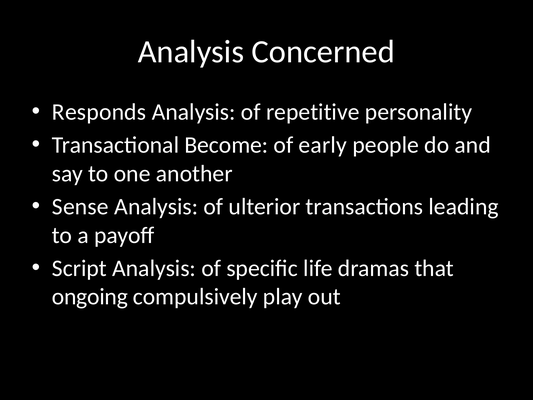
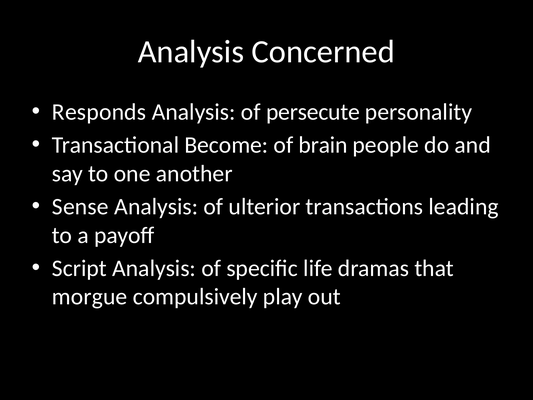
repetitive: repetitive -> persecute
early: early -> brain
ongoing: ongoing -> morgue
